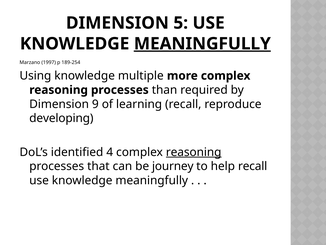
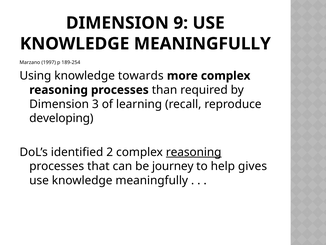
5: 5 -> 9
MEANINGFULLY at (202, 44) underline: present -> none
multiple: multiple -> towards
9: 9 -> 3
4: 4 -> 2
help recall: recall -> gives
